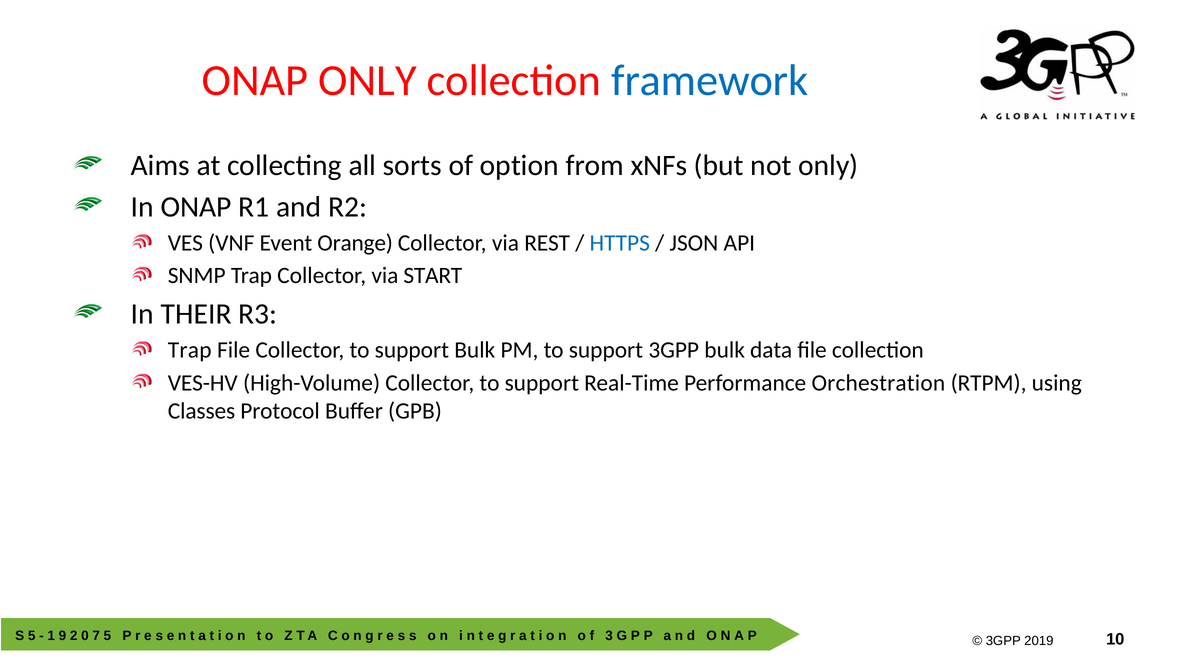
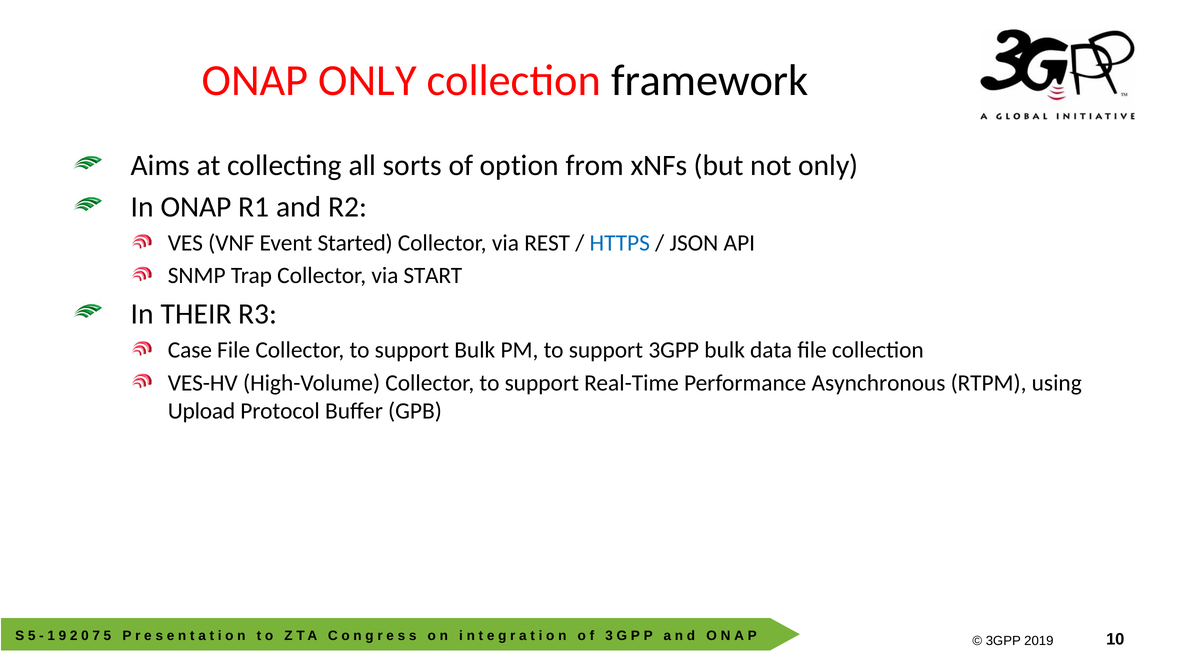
framework colour: blue -> black
Orange: Orange -> Started
Trap at (190, 350): Trap -> Case
Orchestration: Orchestration -> Asynchronous
Classes: Classes -> Upload
